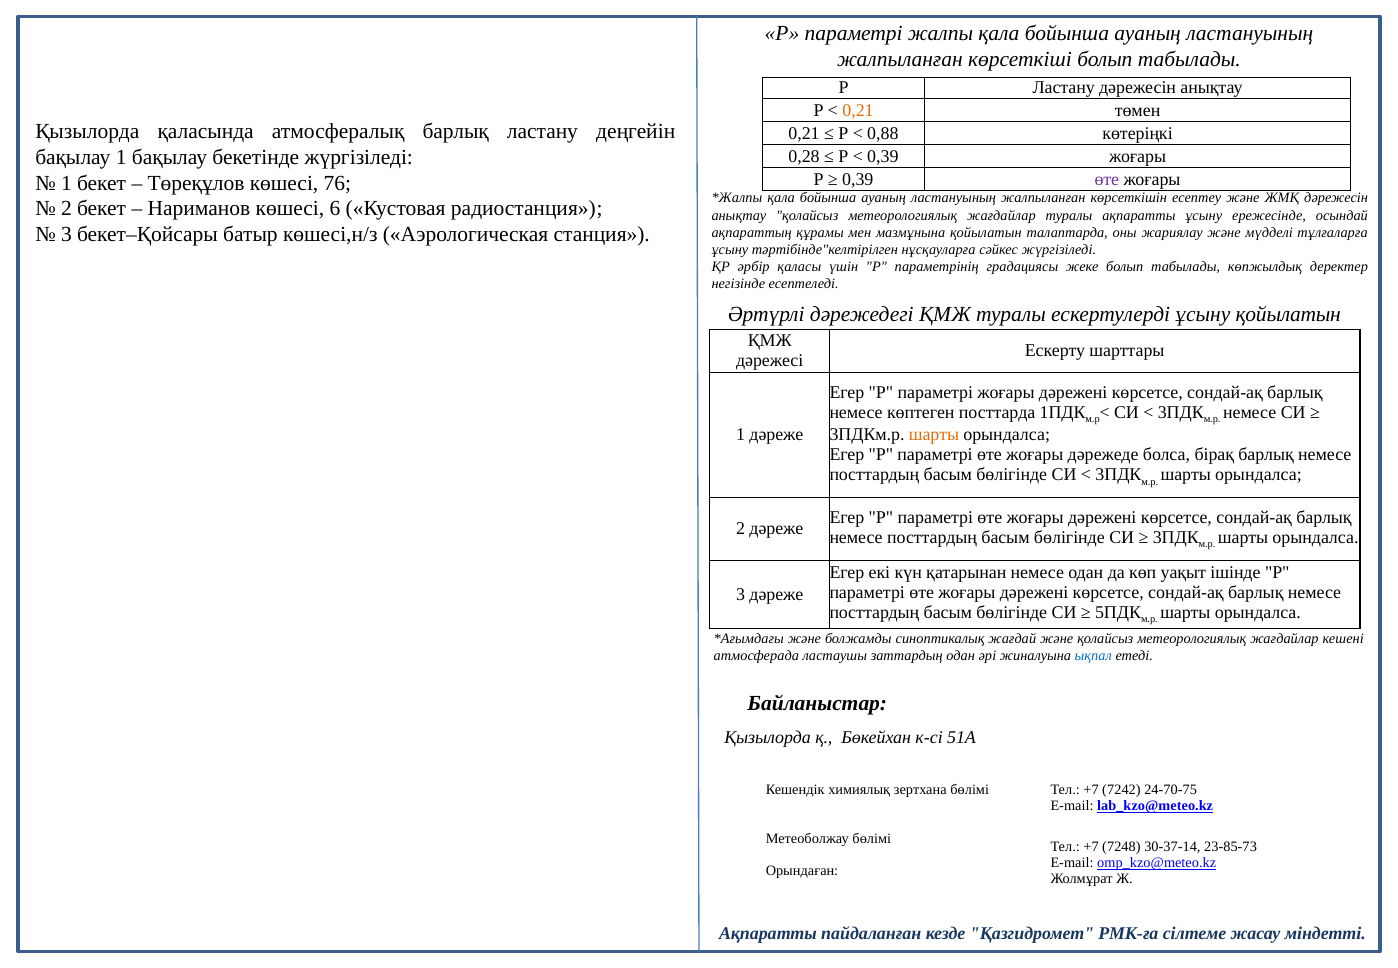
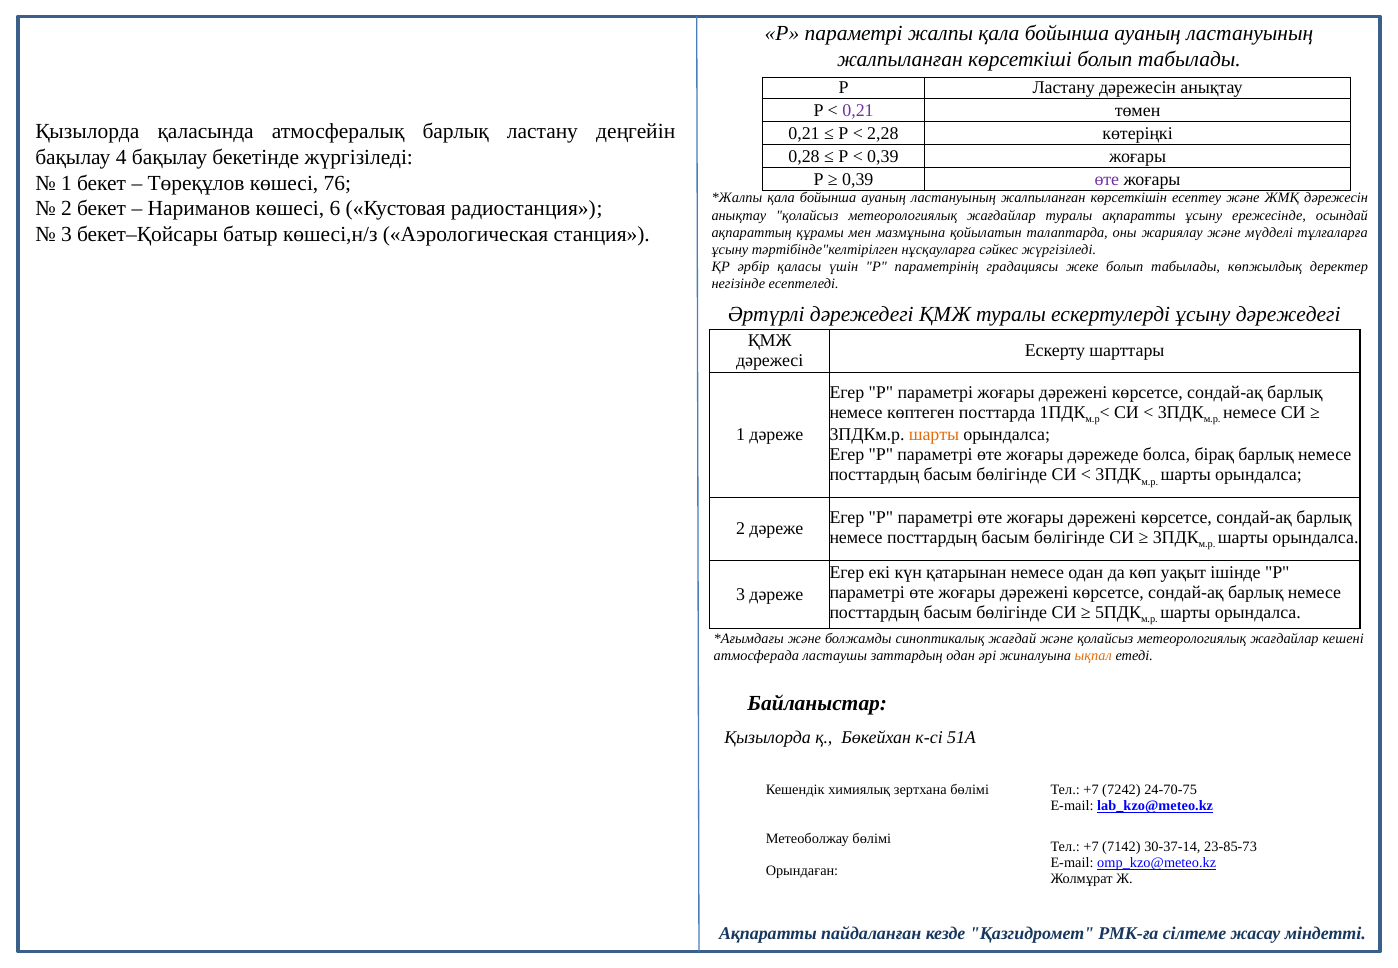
0,21 at (858, 111) colour: orange -> purple
0,88: 0,88 -> 2,28
бақылау 1: 1 -> 4
ұсыну қойылатын: қойылатын -> дәрежедегі
ықпал colour: blue -> orange
7248: 7248 -> 7142
